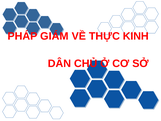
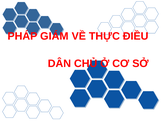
KINH: KINH -> ĐIỀU
